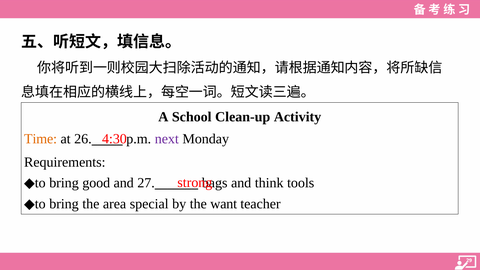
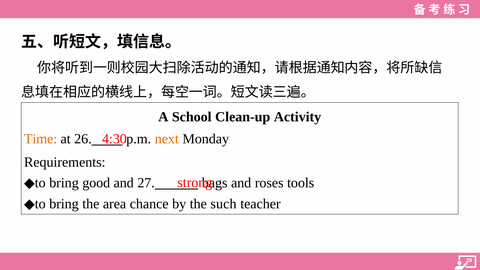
next colour: purple -> orange
think: think -> roses
special: special -> chance
want: want -> such
